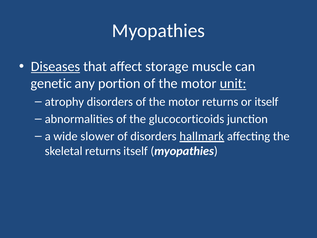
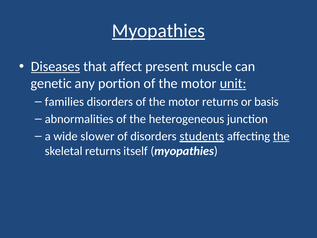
Myopathies at (158, 31) underline: none -> present
storage: storage -> present
atrophy: atrophy -> families
or itself: itself -> basis
glucocorticoids: glucocorticoids -> heterogeneous
hallmark: hallmark -> students
the at (281, 136) underline: none -> present
